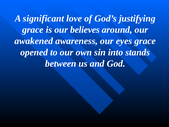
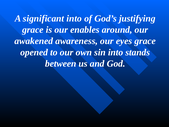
significant love: love -> into
believes: believes -> enables
